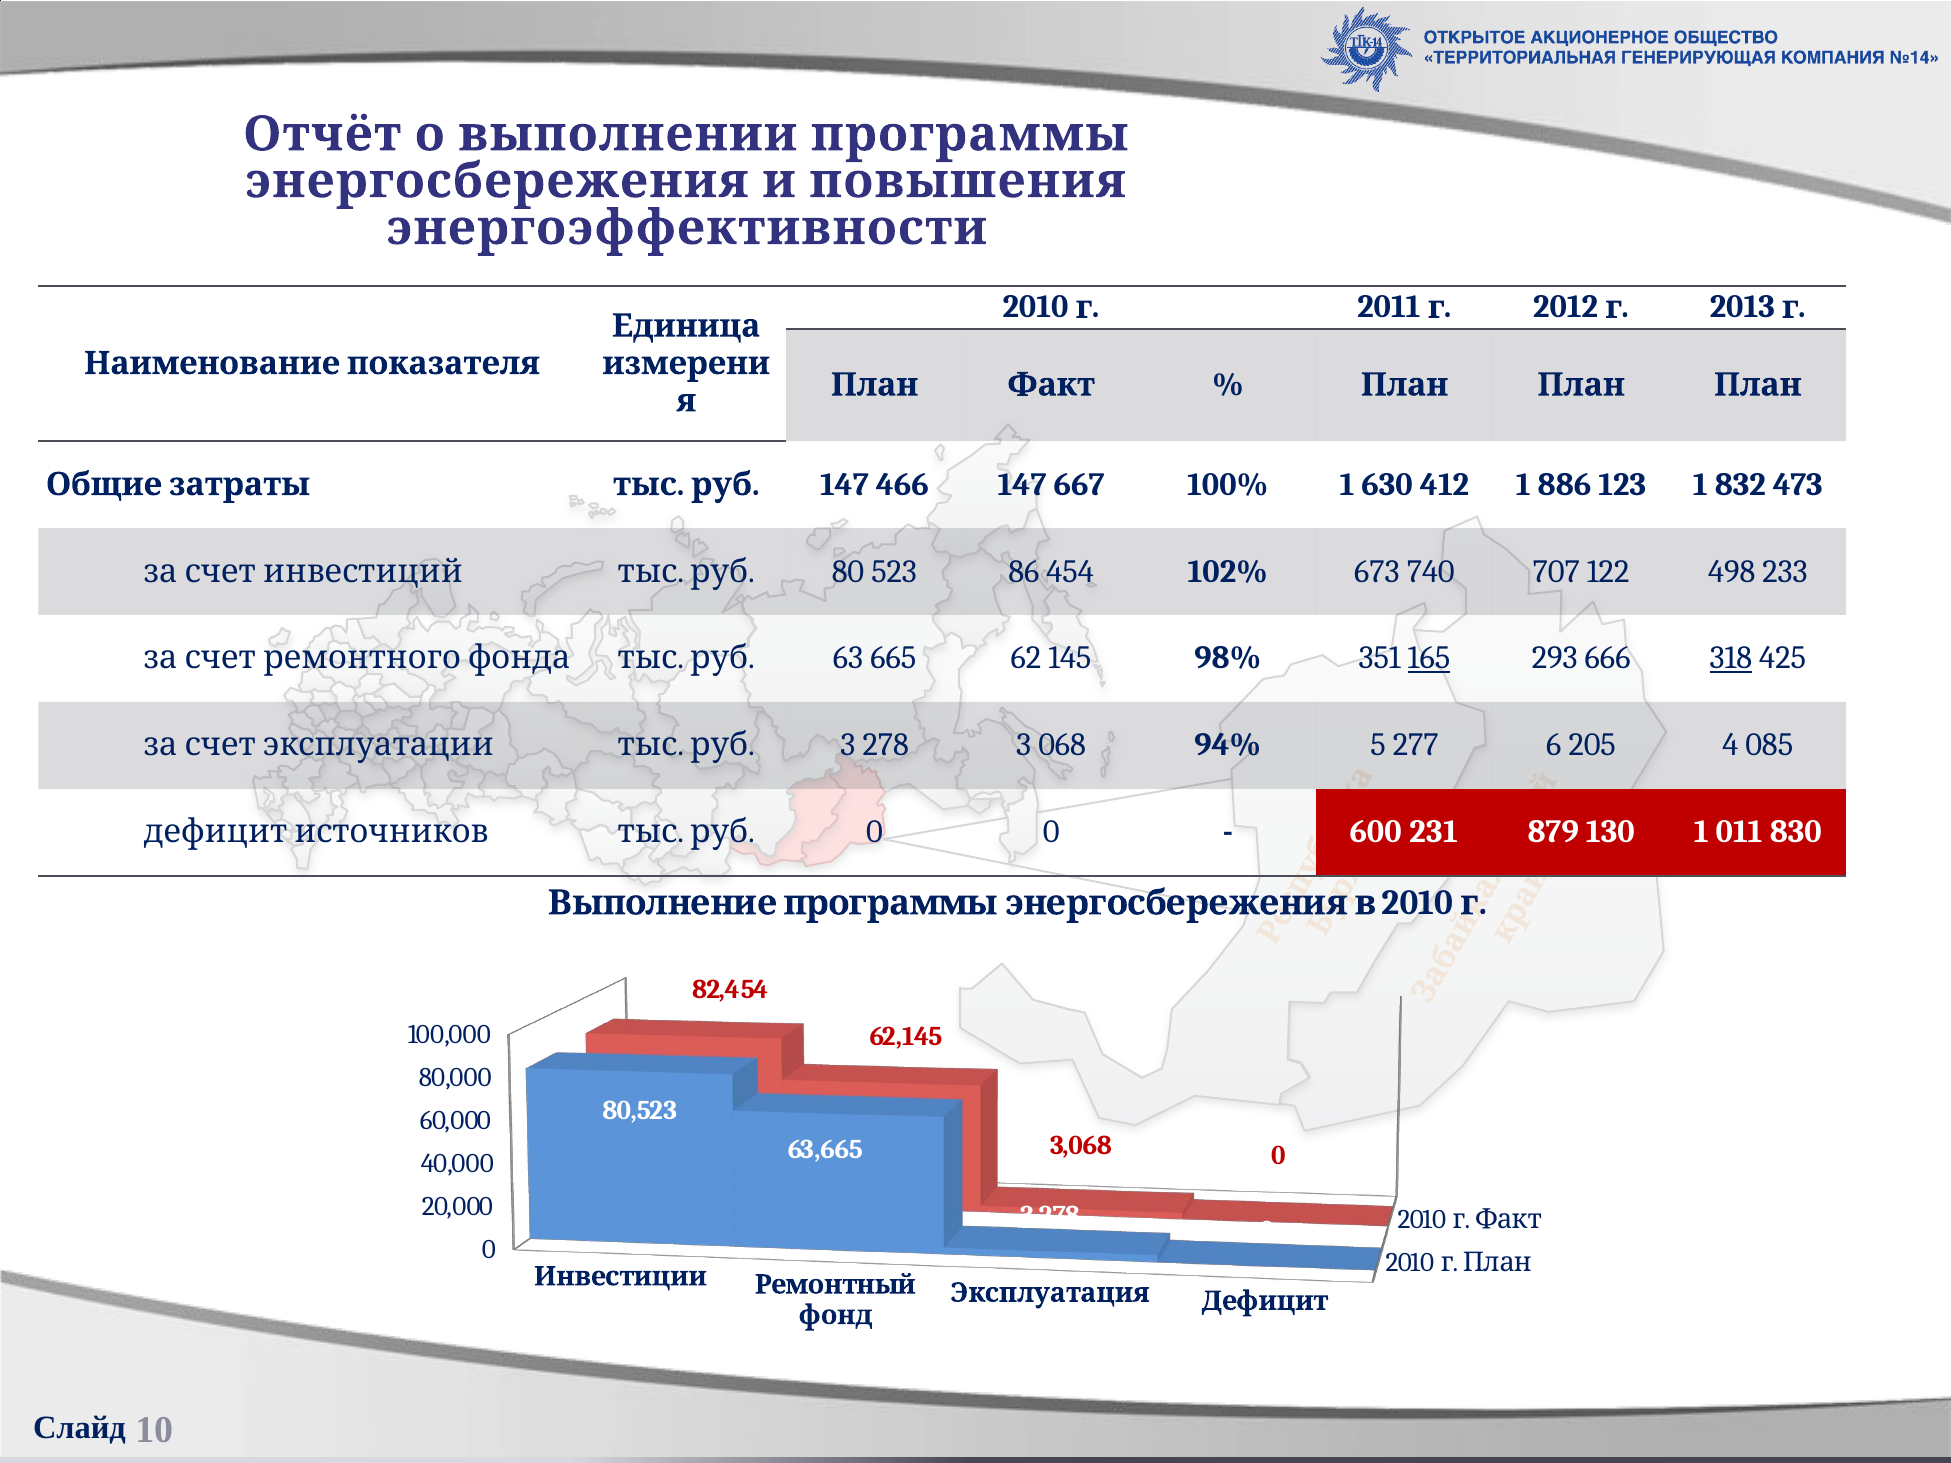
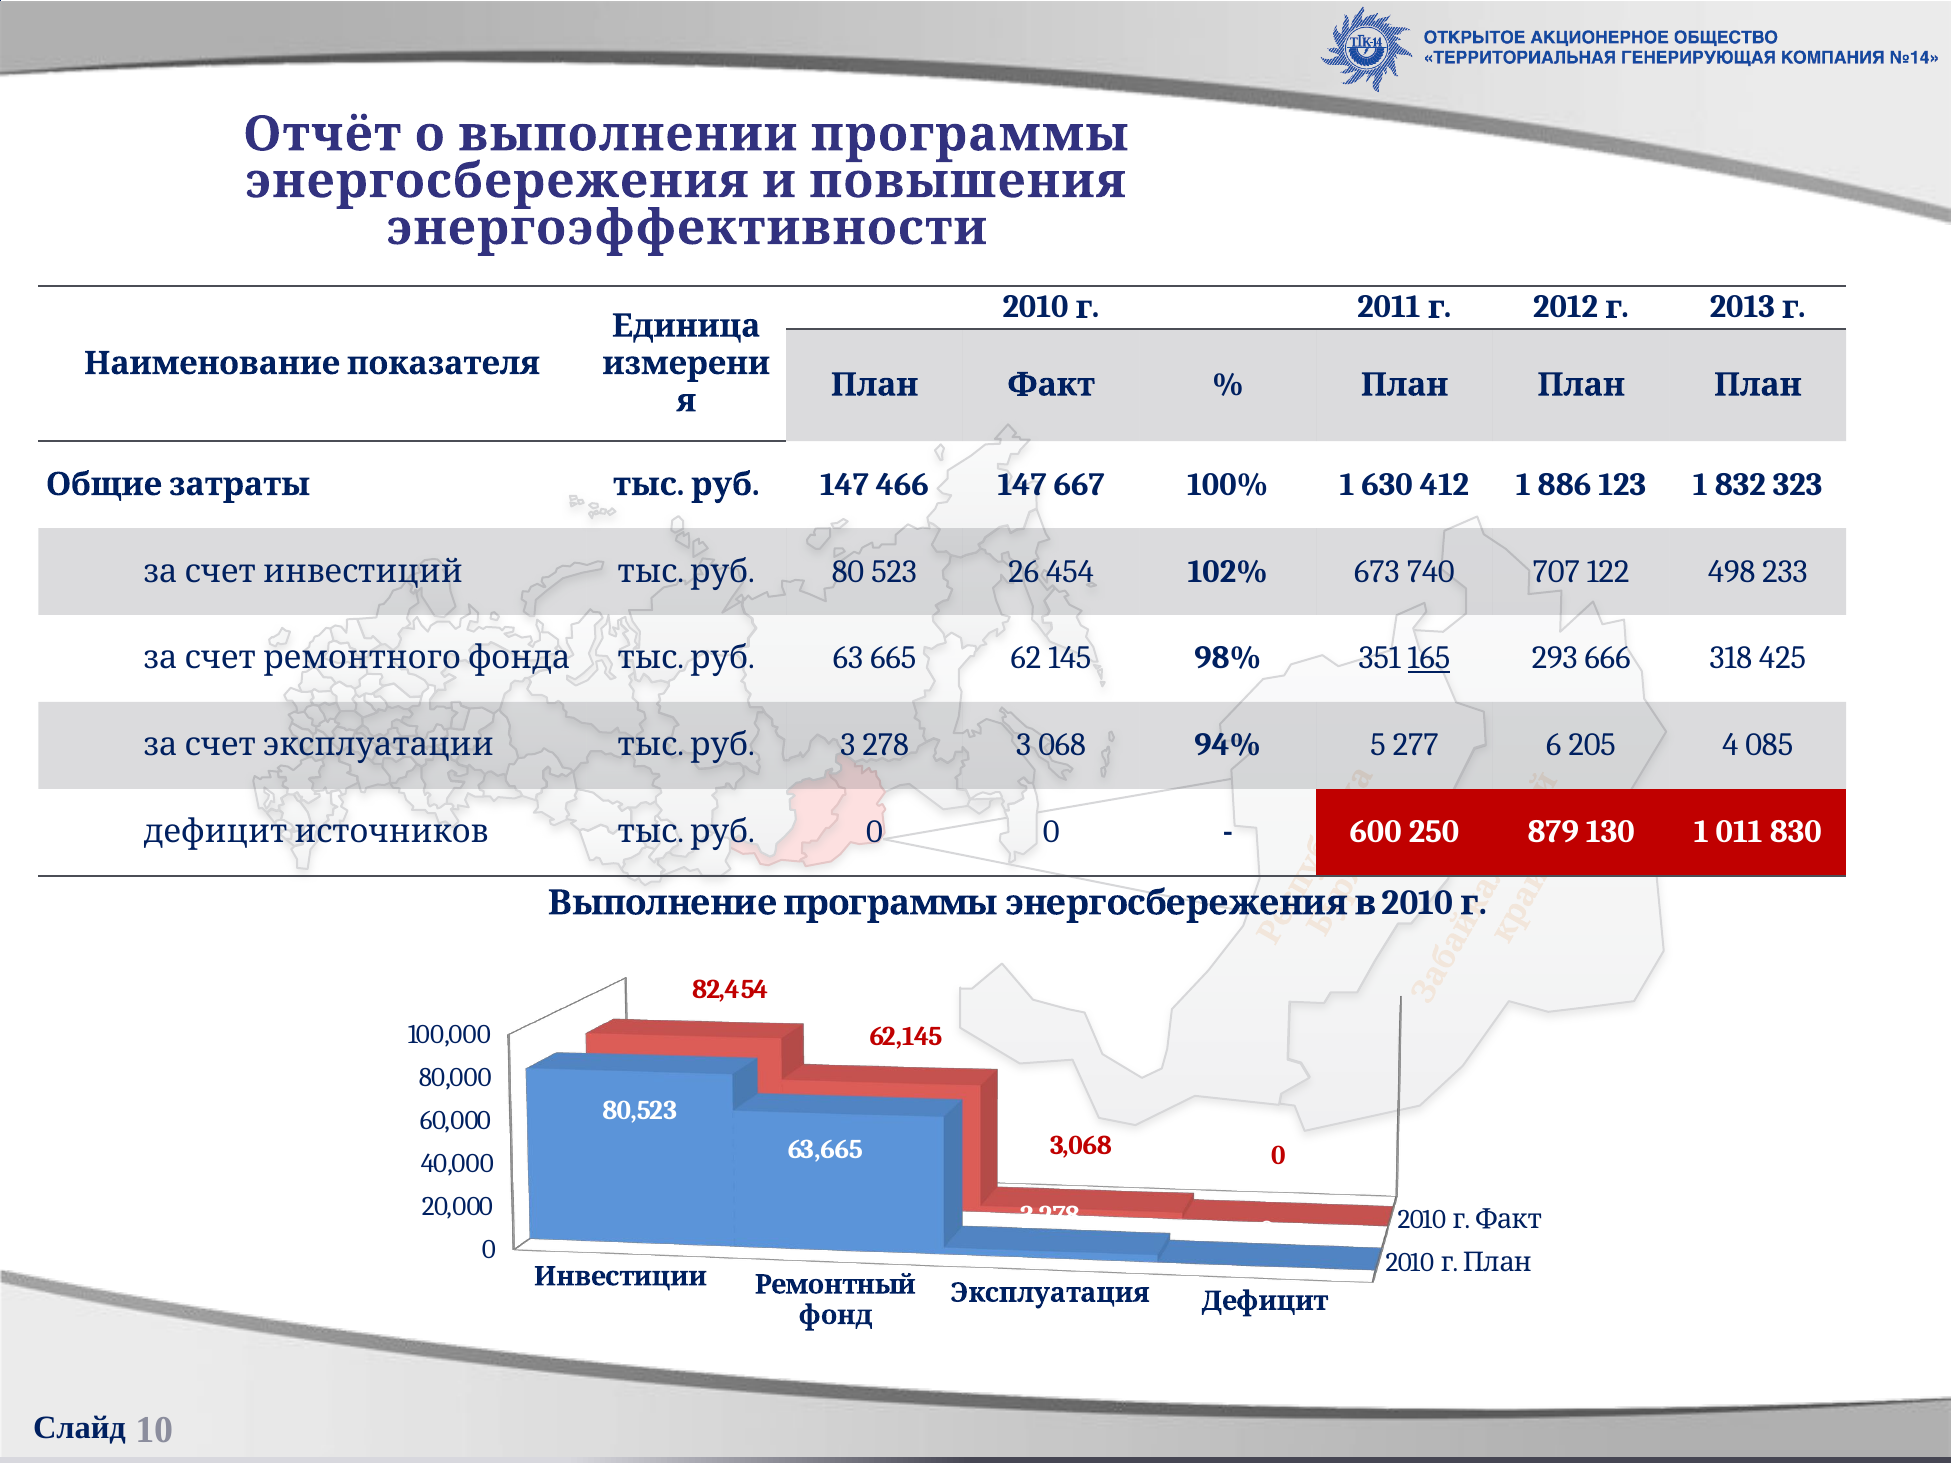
473: 473 -> 323
86: 86 -> 26
318 underline: present -> none
231: 231 -> 250
